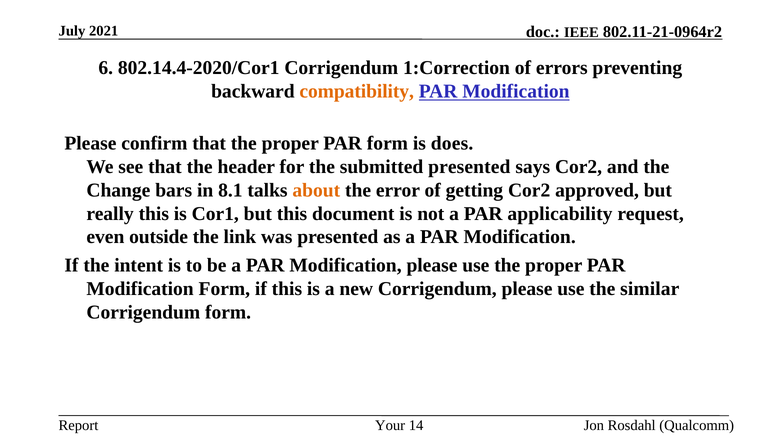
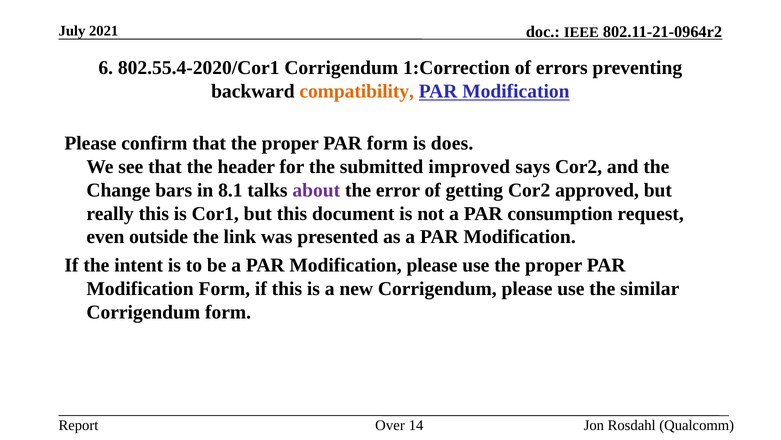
802.14.4-2020/Cor1: 802.14.4-2020/Cor1 -> 802.55.4-2020/Cor1
submitted presented: presented -> improved
about colour: orange -> purple
applicability: applicability -> consumption
Your: Your -> Over
